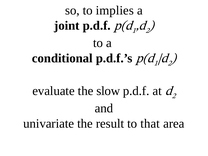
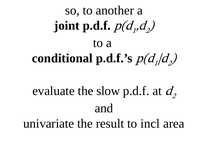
implies: implies -> another
that: that -> incl
